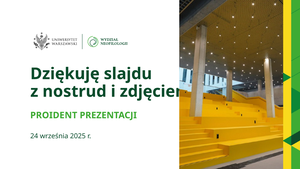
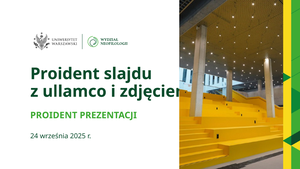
Dziękuję at (65, 74): Dziękuję -> Proident
nostrud: nostrud -> ullamco
